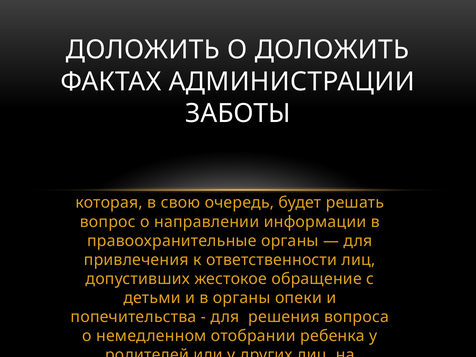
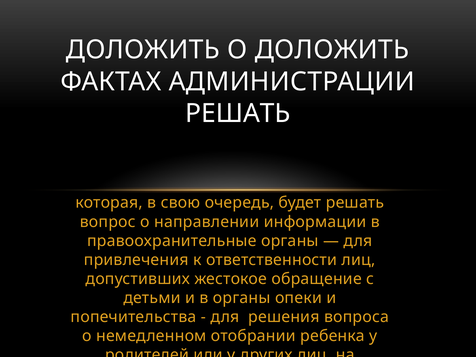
ЗАБОТЫ at (238, 113): ЗАБОТЫ -> РЕШАТЬ
